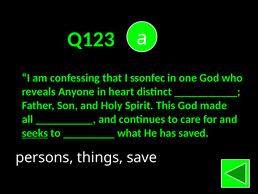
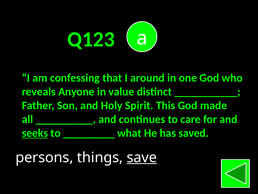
ssonfec: ssonfec -> around
heart: heart -> value
save underline: none -> present
